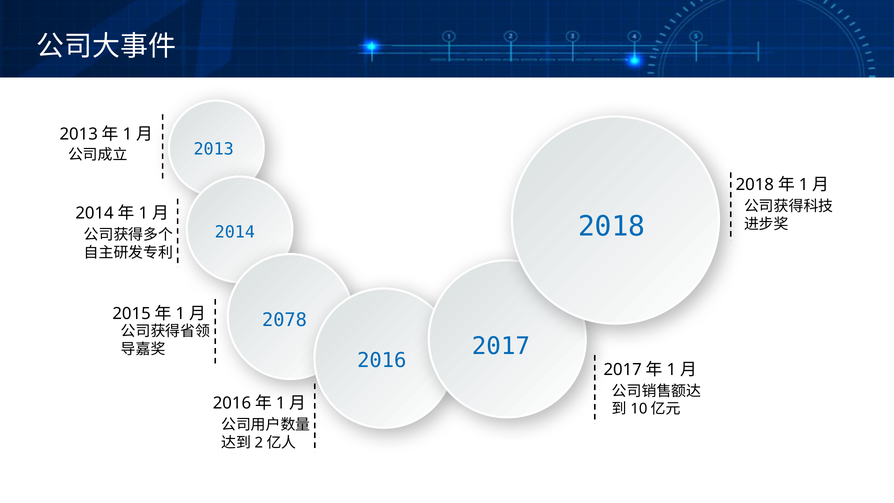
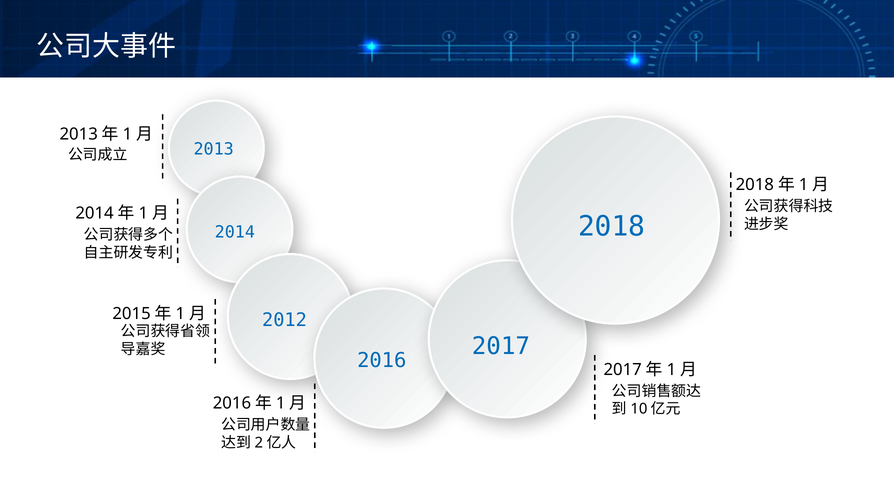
2078: 2078 -> 2012
